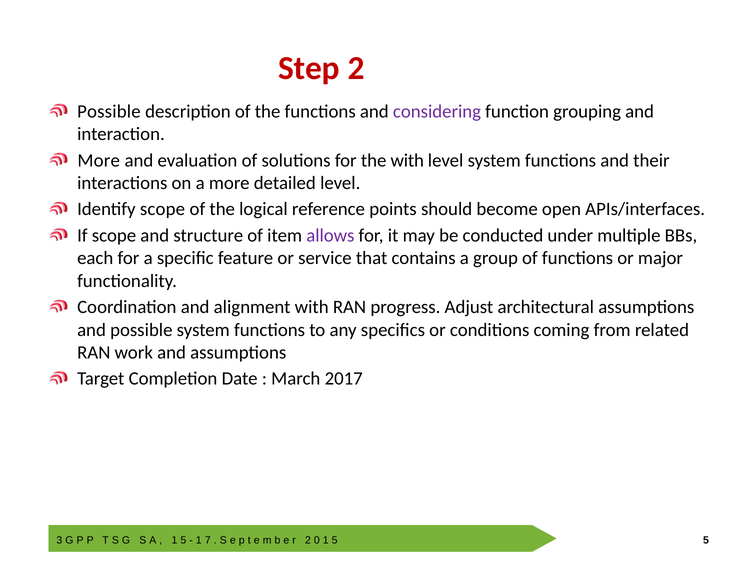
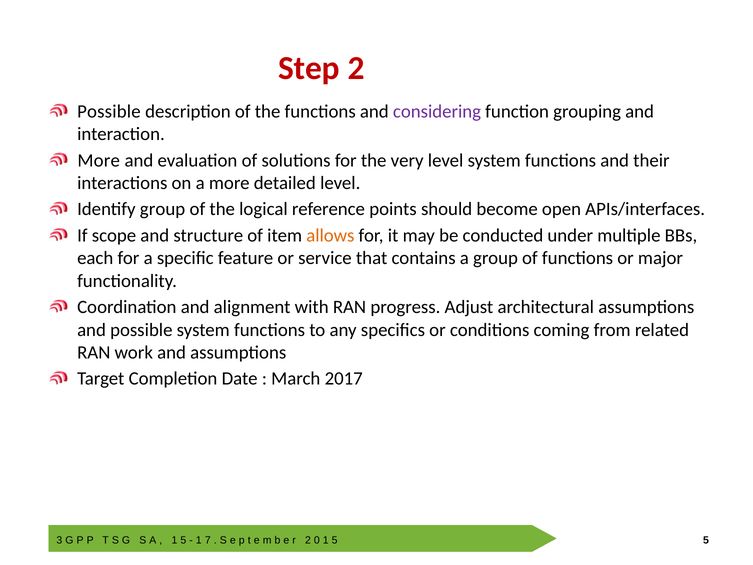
the with: with -> very
Identify scope: scope -> group
allows colour: purple -> orange
